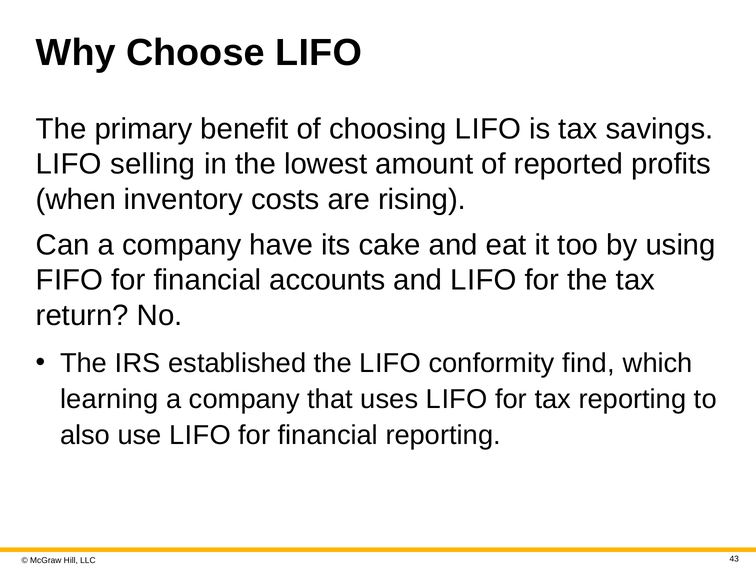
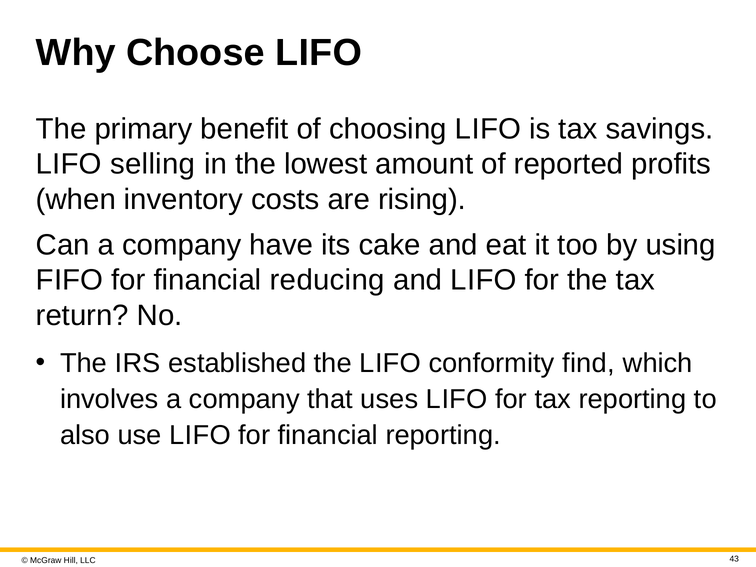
accounts: accounts -> reducing
learning: learning -> involves
